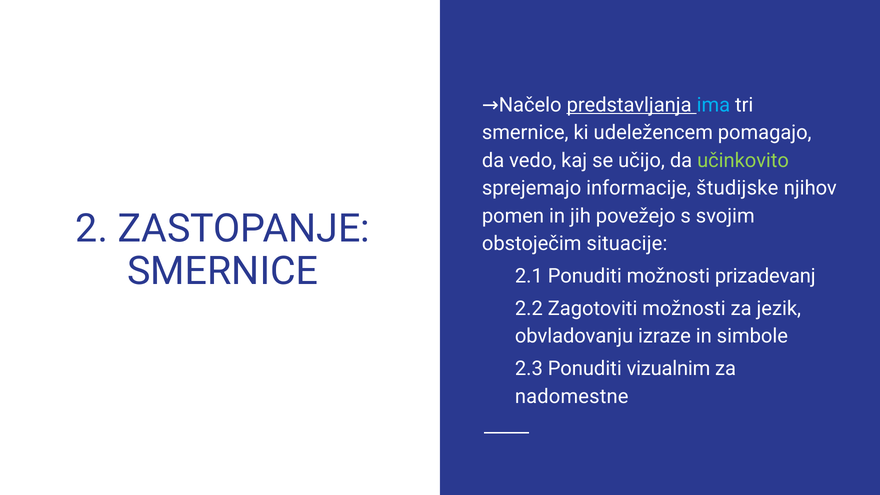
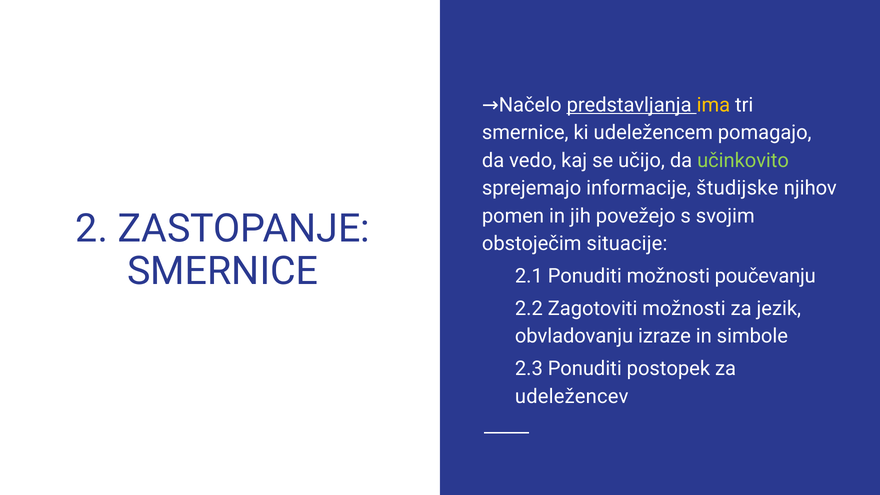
ima colour: light blue -> yellow
prizadevanj: prizadevanj -> poučevanju
vizualnim: vizualnim -> postopek
nadomestne: nadomestne -> udeležencev
